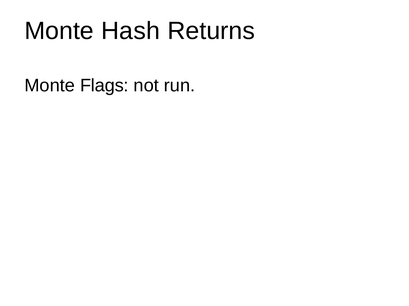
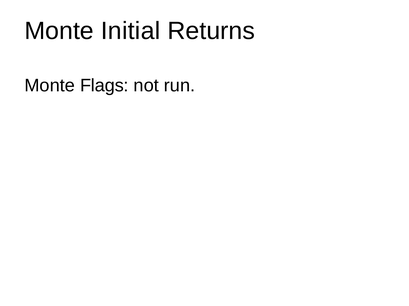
Hash: Hash -> Initial
